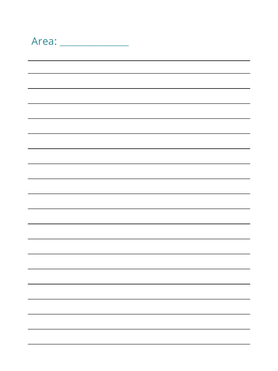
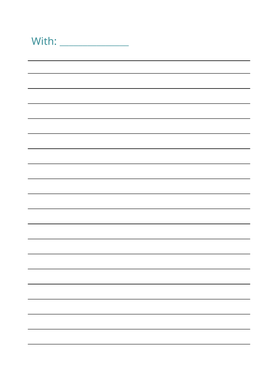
Area: Area -> With
